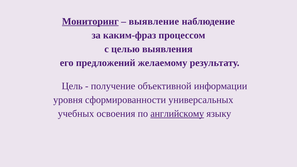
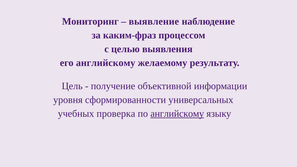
Мониторинг underline: present -> none
его предложений: предложений -> английскому
освоения: освоения -> проверка
